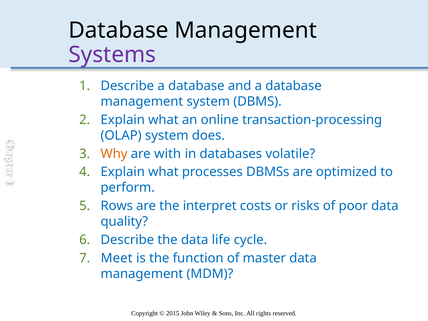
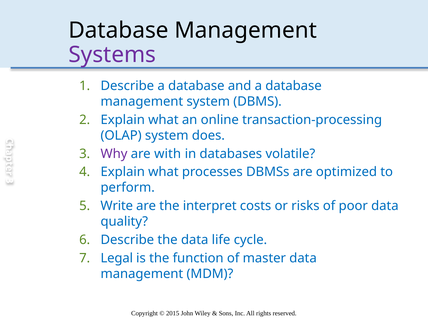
Why colour: orange -> purple
Rows: Rows -> Write
Meet: Meet -> Legal
